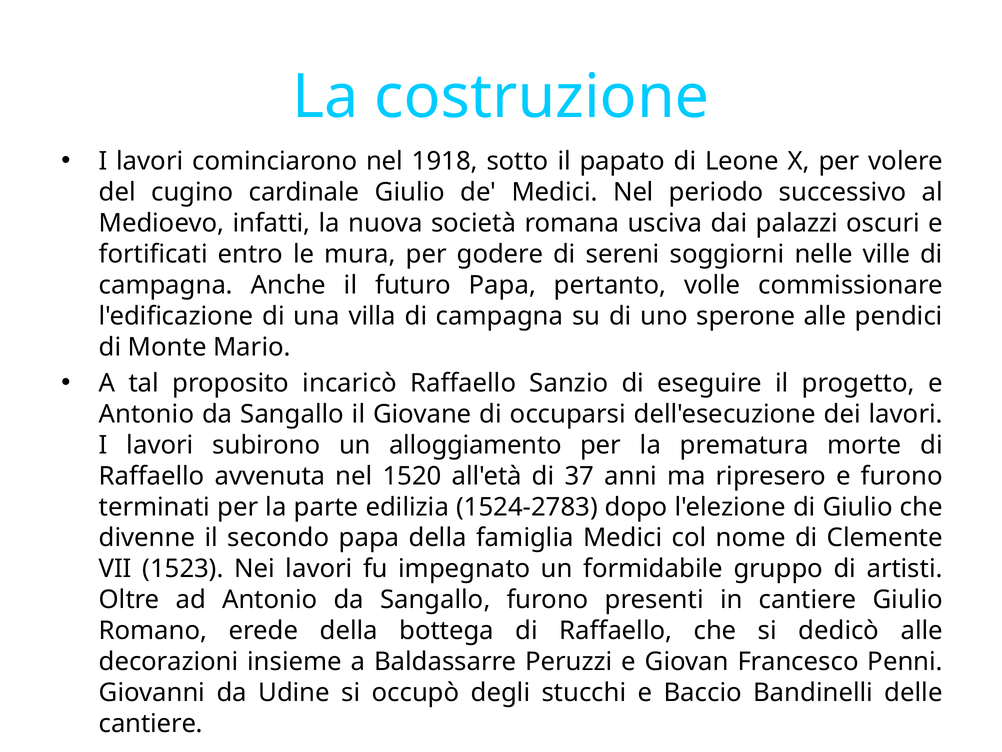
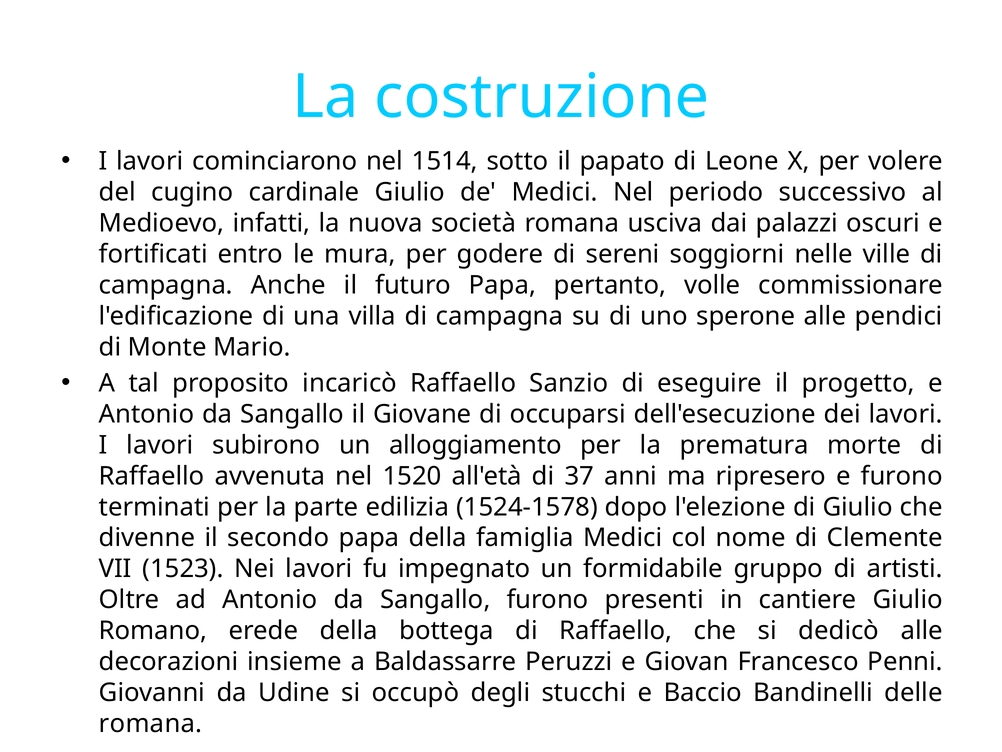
1918: 1918 -> 1514
1524-2783: 1524-2783 -> 1524-1578
cantiere at (151, 723): cantiere -> romana
